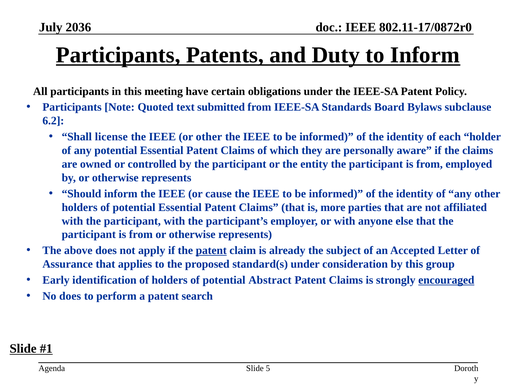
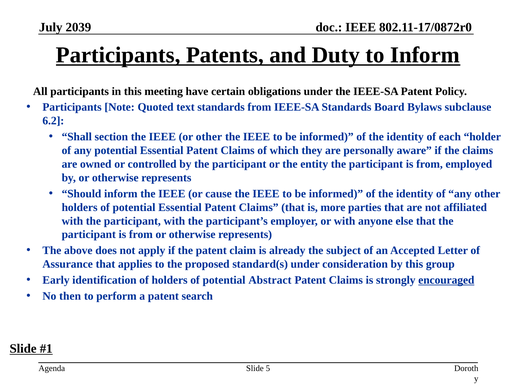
2036: 2036 -> 2039
text submitted: submitted -> standards
license: license -> section
patent at (211, 250) underline: present -> none
No does: does -> then
